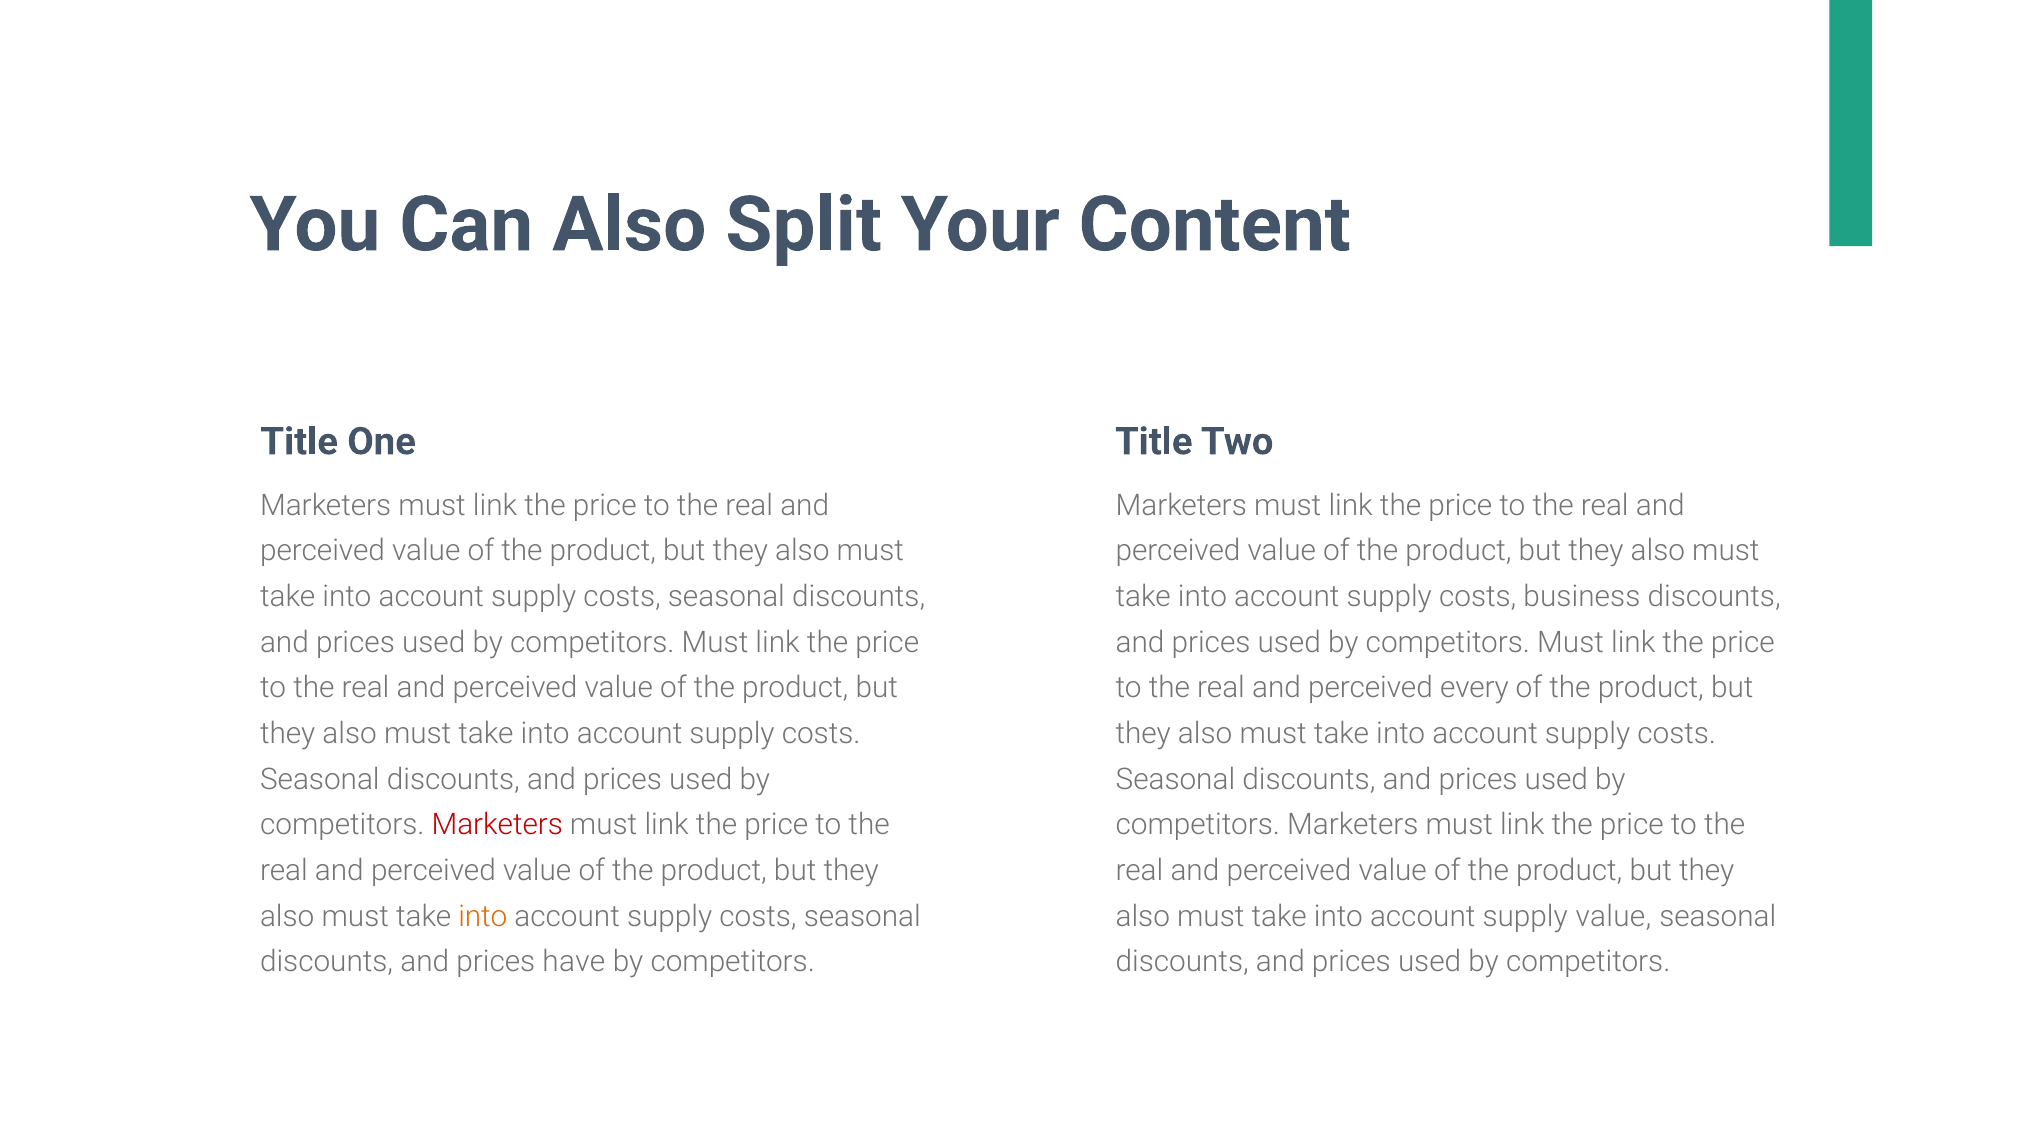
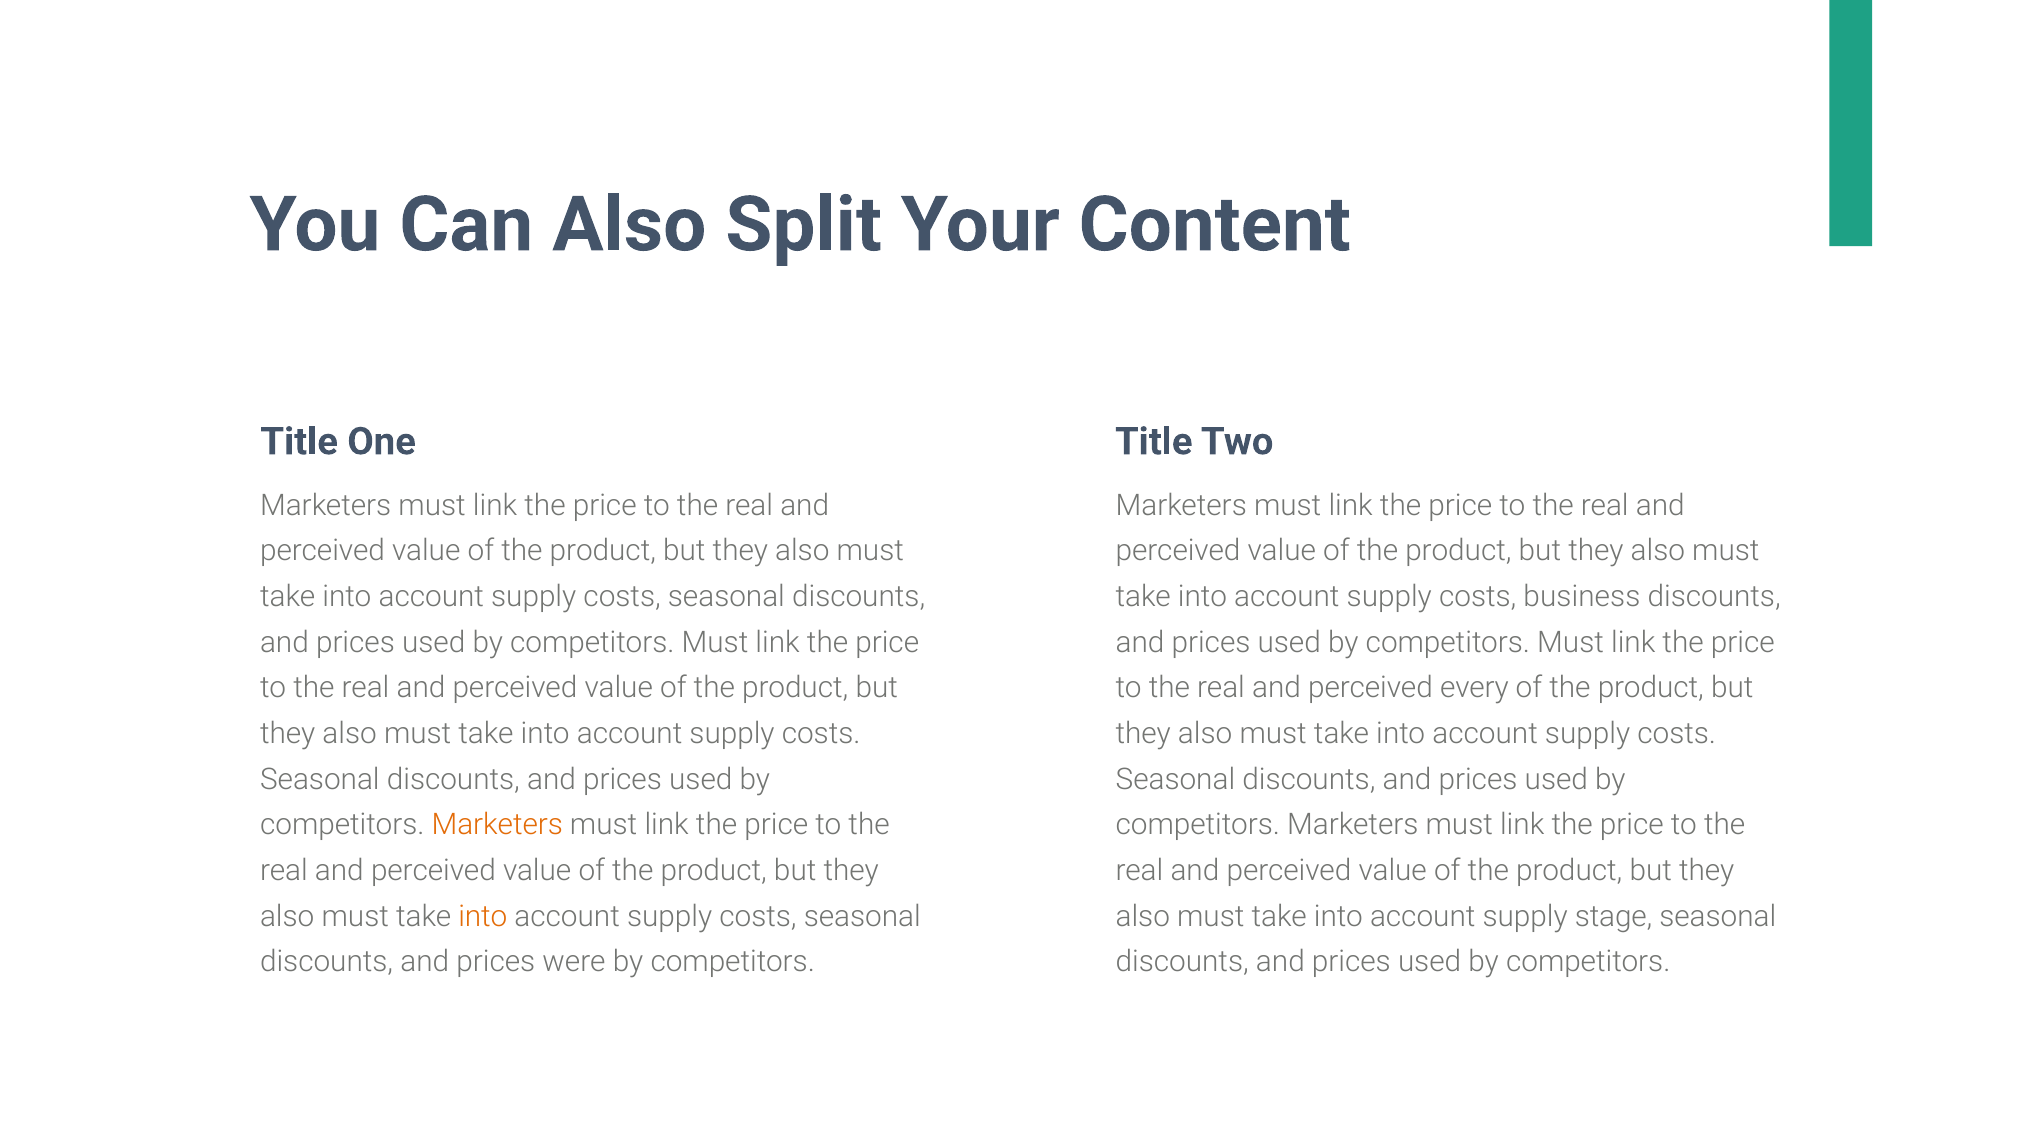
Marketers at (497, 825) colour: red -> orange
supply value: value -> stage
have: have -> were
